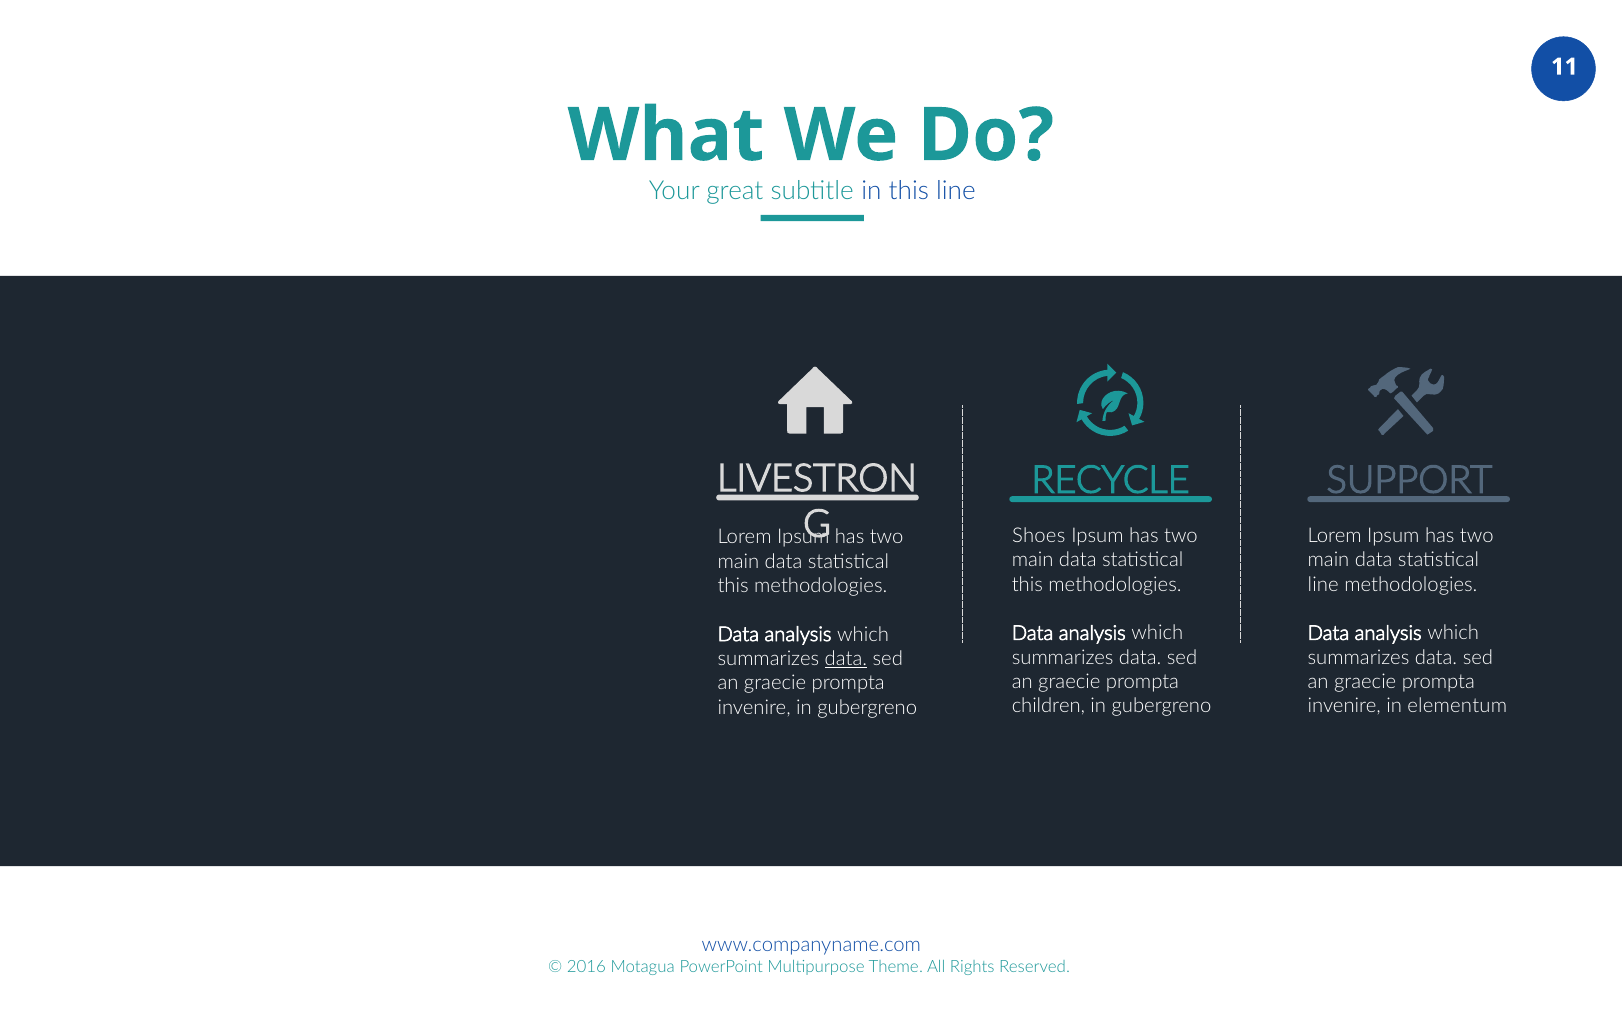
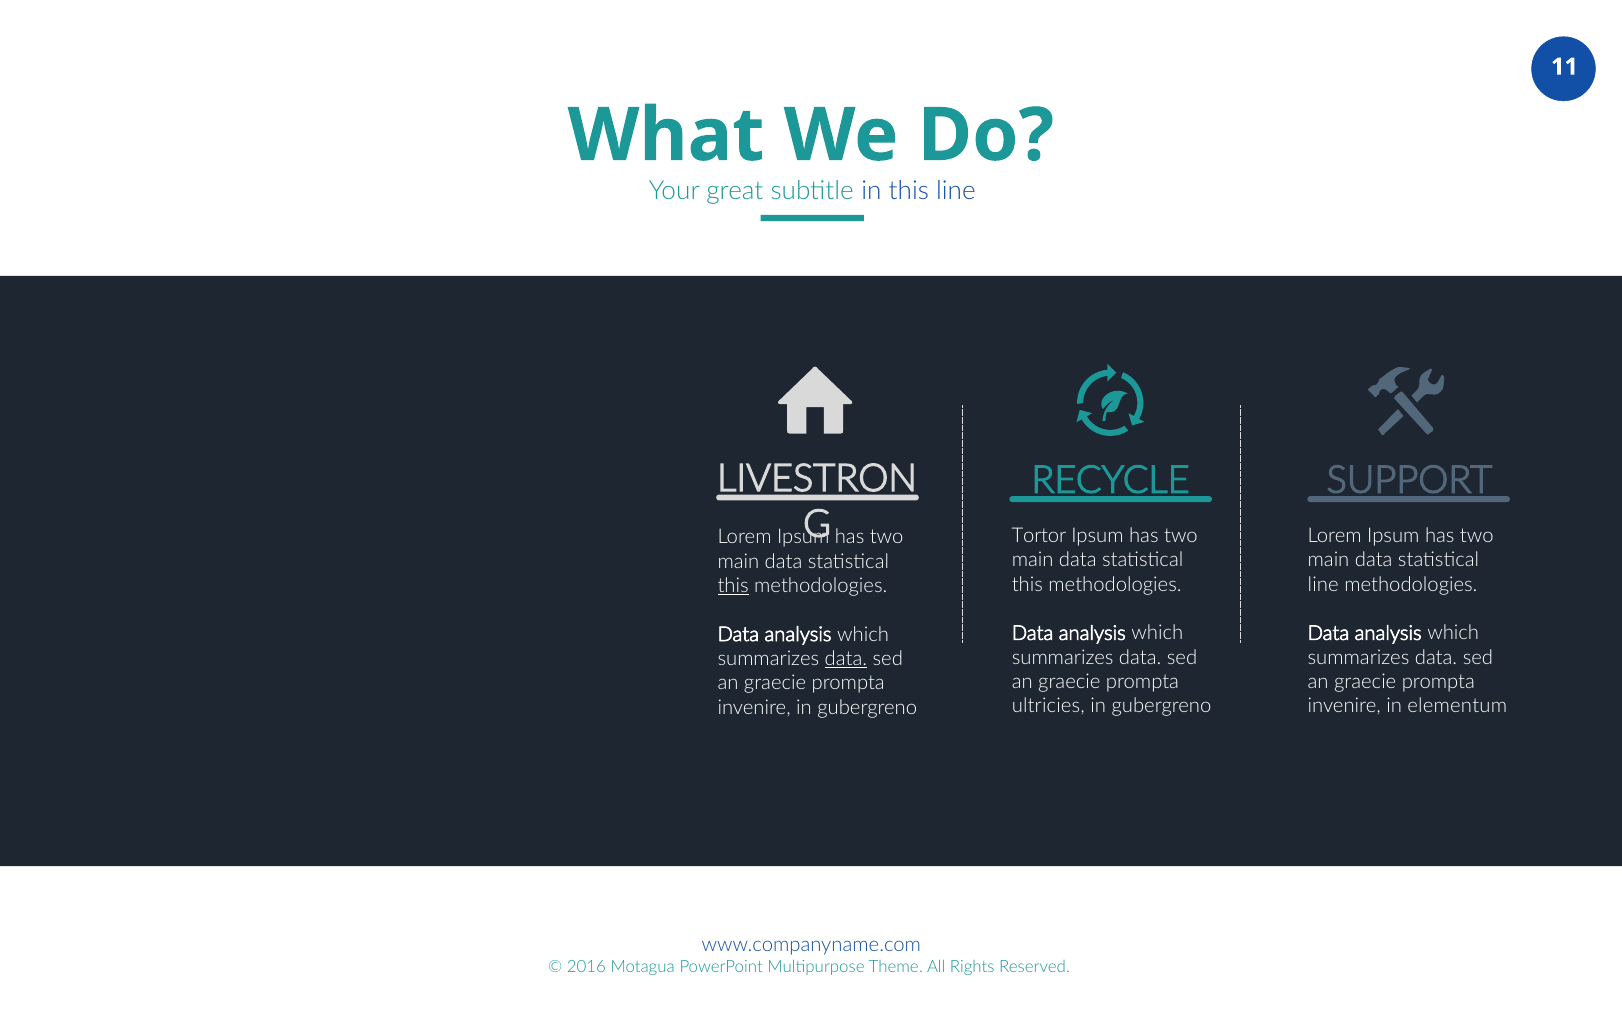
Shoes: Shoes -> Tortor
this at (733, 586) underline: none -> present
children: children -> ultricies
